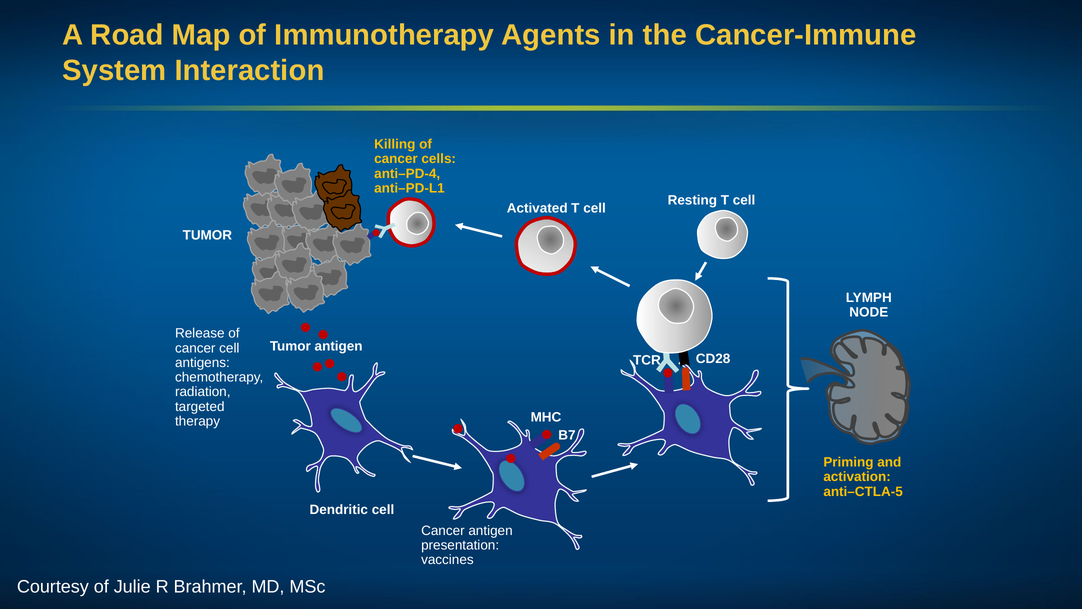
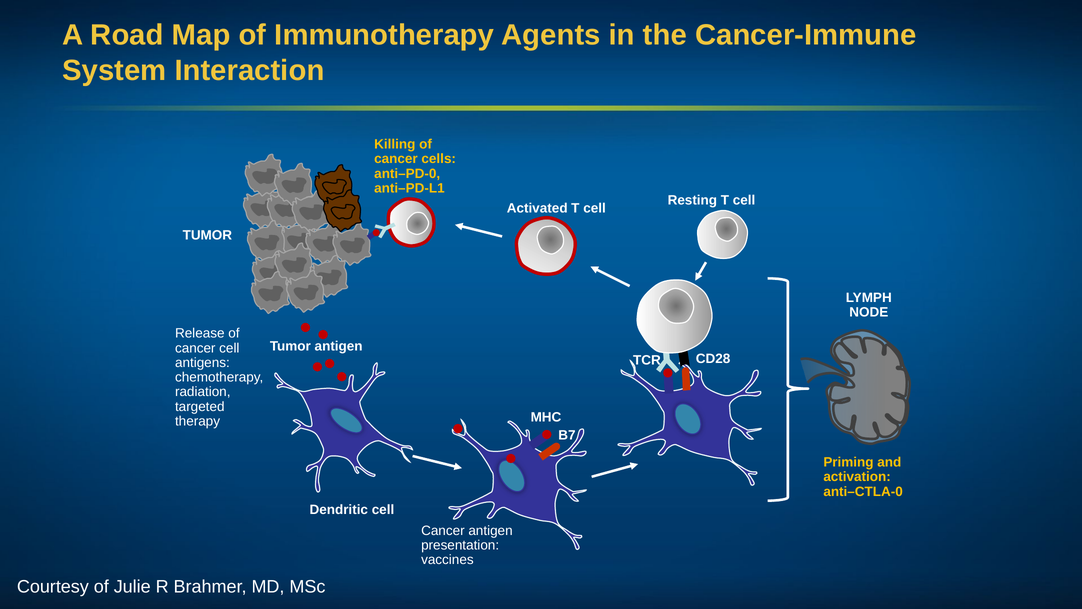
anti–PD-4: anti–PD-4 -> anti–PD-0
anti–CTLA-5: anti–CTLA-5 -> anti–CTLA-0
